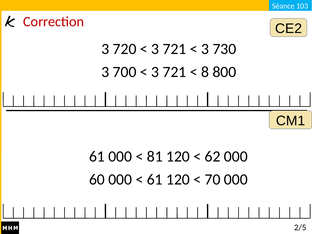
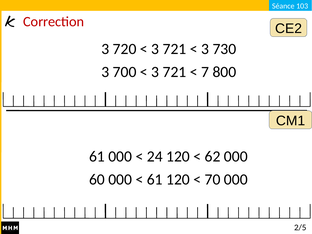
8: 8 -> 7
81: 81 -> 24
